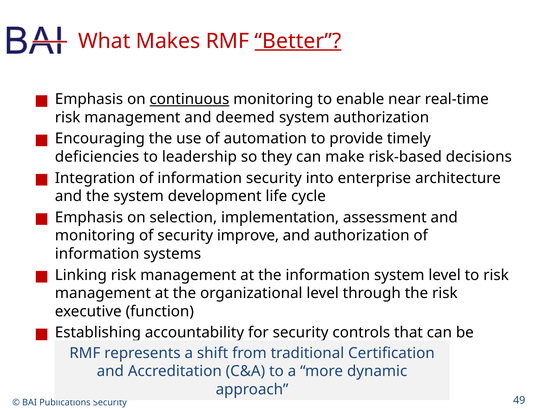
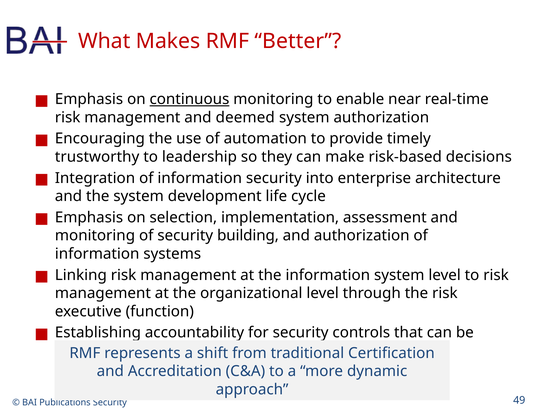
Better underline: present -> none
deficiencies: deficiencies -> trustworthy
improve: improve -> building
